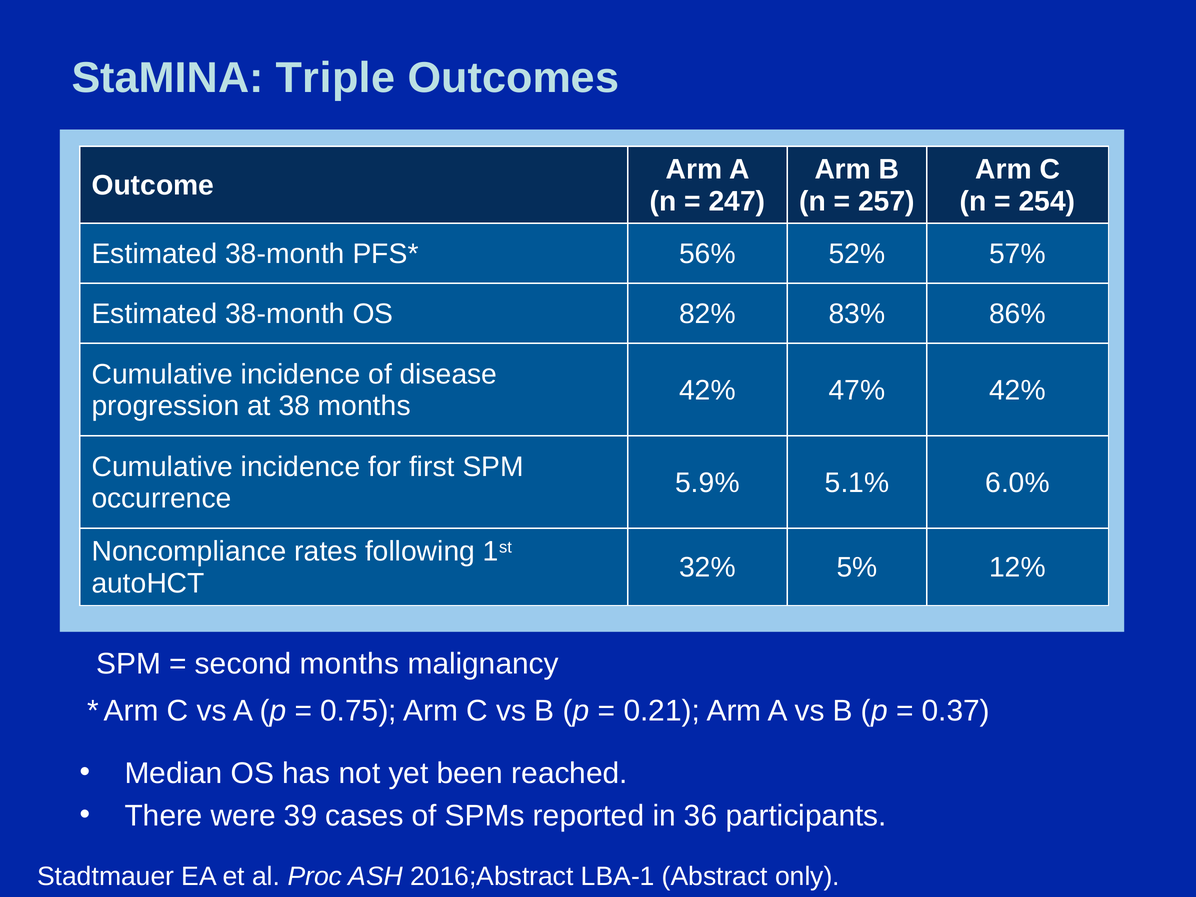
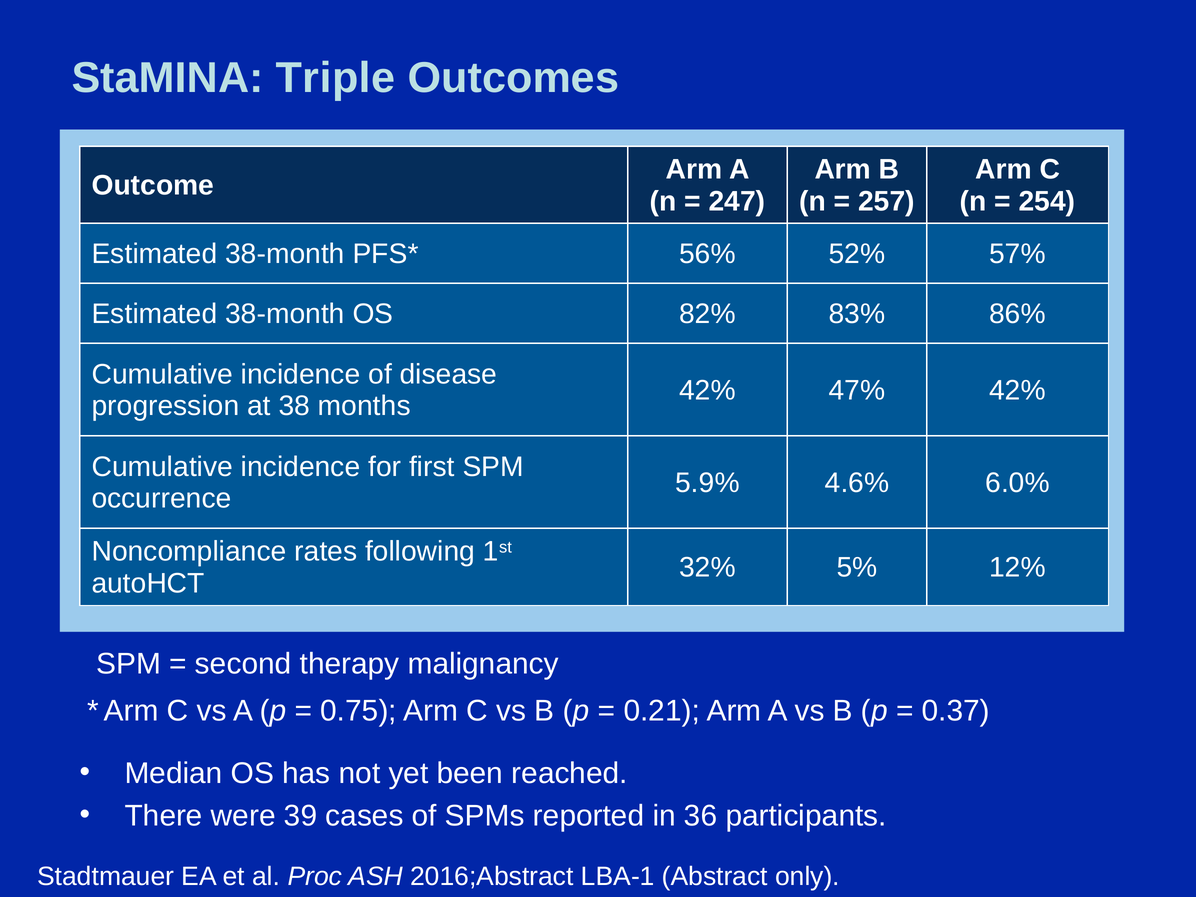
5.1%: 5.1% -> 4.6%
second months: months -> therapy
